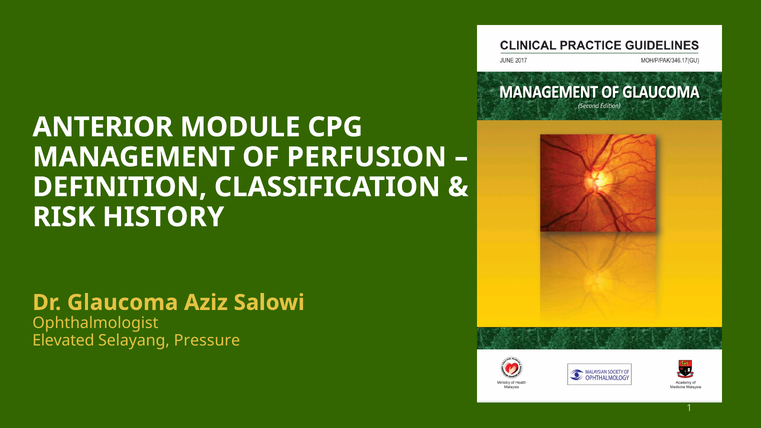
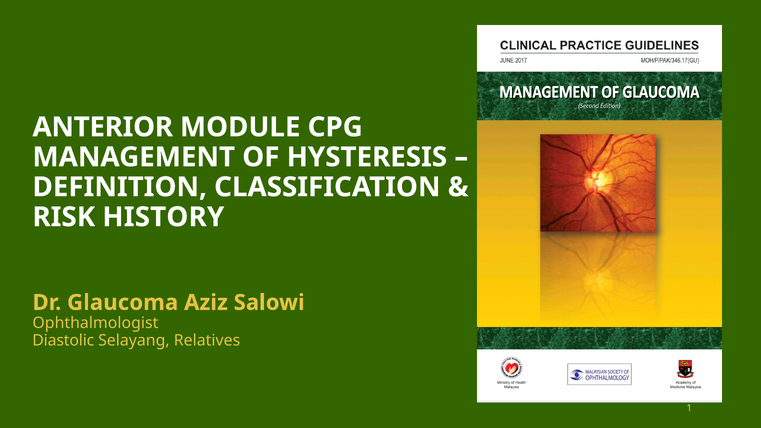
PERFUSION: PERFUSION -> HYSTERESIS
Elevated: Elevated -> Diastolic
Pressure: Pressure -> Relatives
